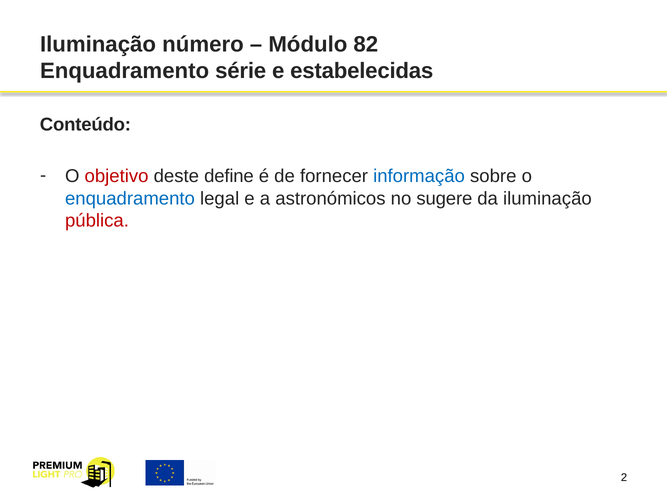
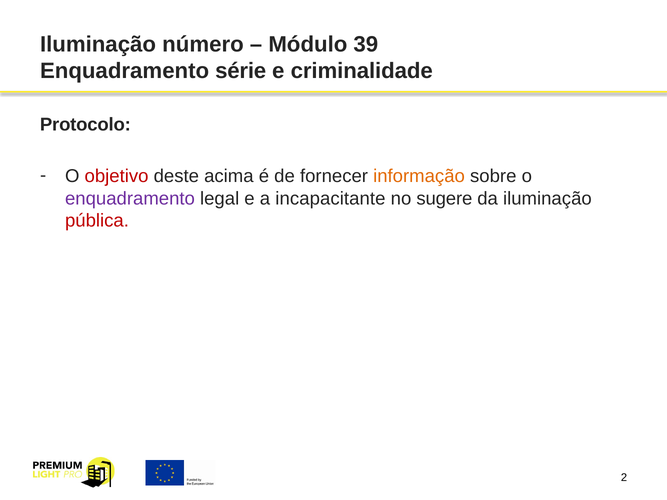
82: 82 -> 39
estabelecidas: estabelecidas -> criminalidade
Conteúdo: Conteúdo -> Protocolo
define: define -> acima
informação colour: blue -> orange
enquadramento at (130, 199) colour: blue -> purple
astronómicos: astronómicos -> incapacitante
